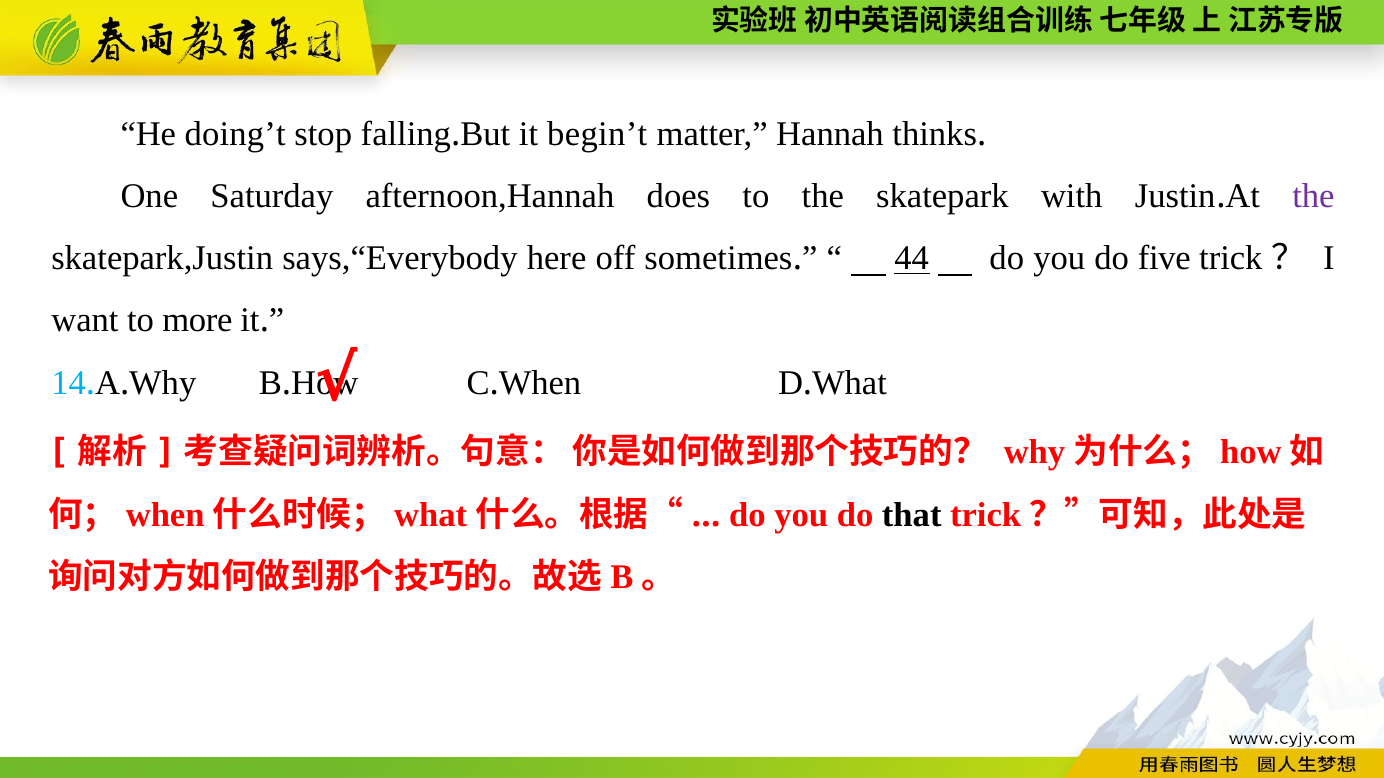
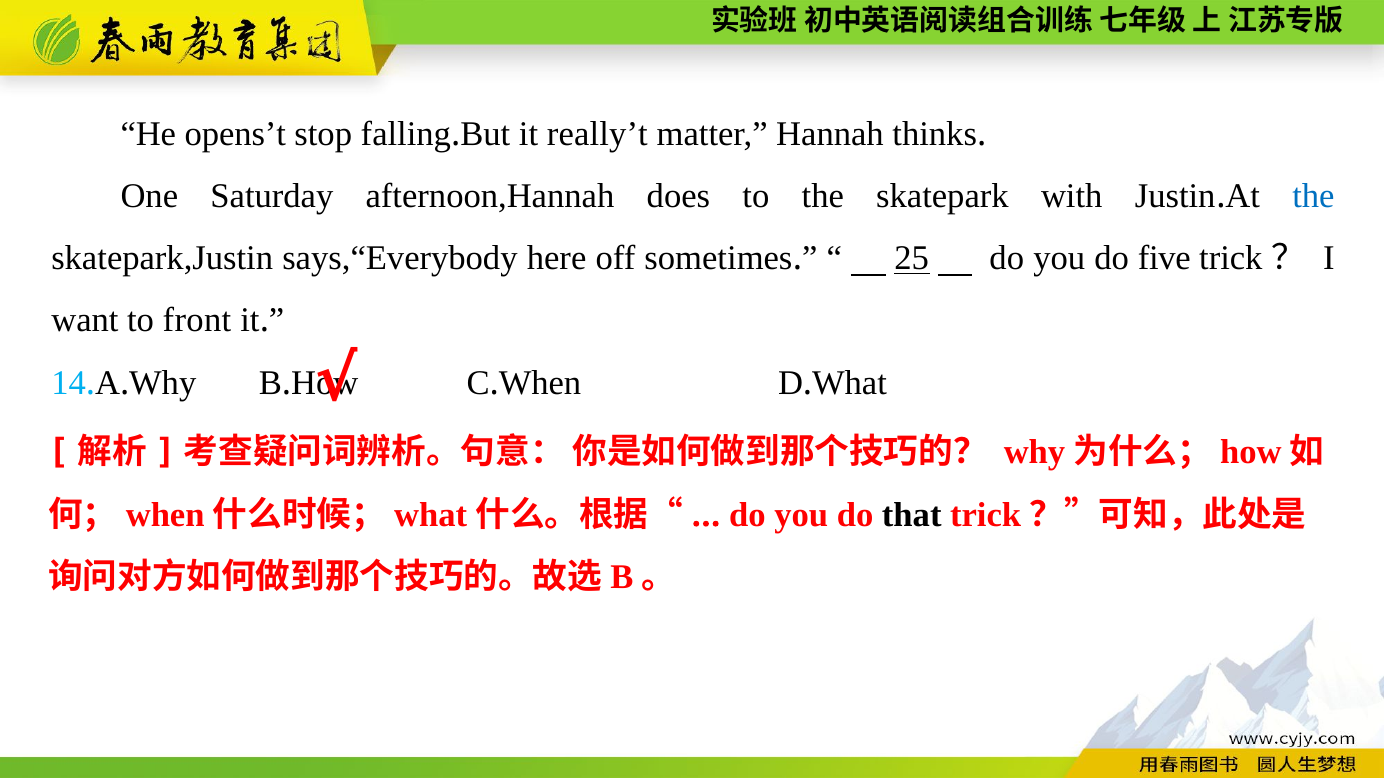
doing’t: doing’t -> opens’t
begin’t: begin’t -> really’t
the at (1313, 196) colour: purple -> blue
44: 44 -> 25
more: more -> front
